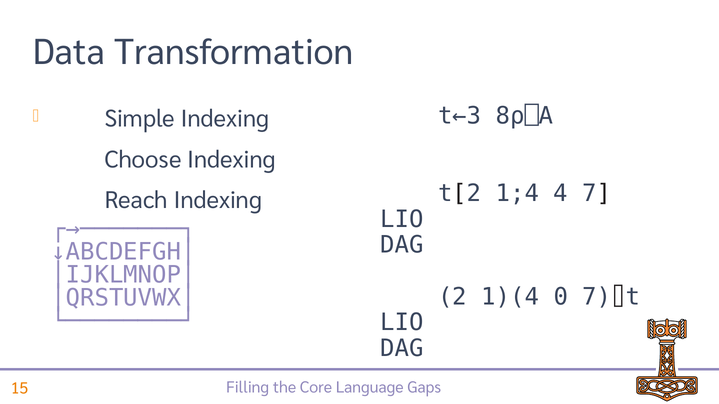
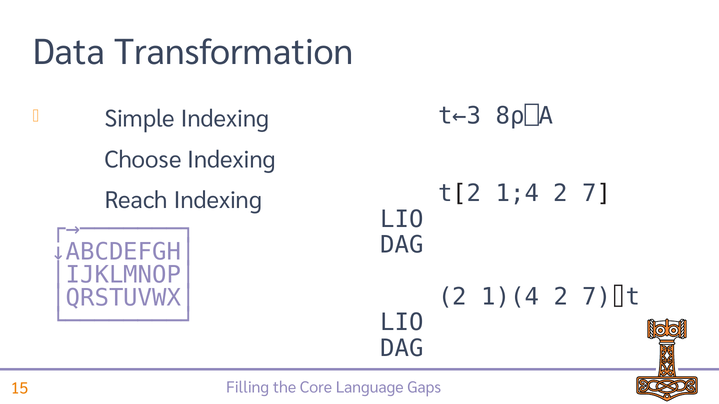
1;4 4: 4 -> 2
1)(4 0: 0 -> 2
